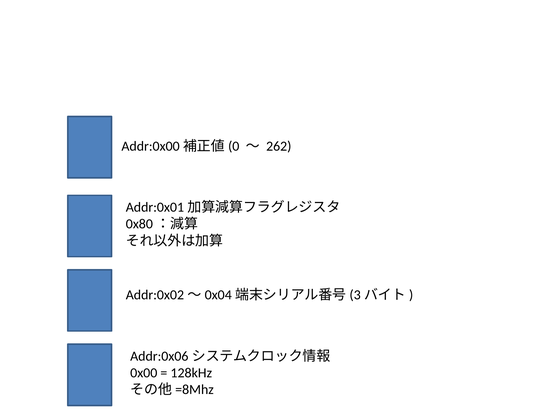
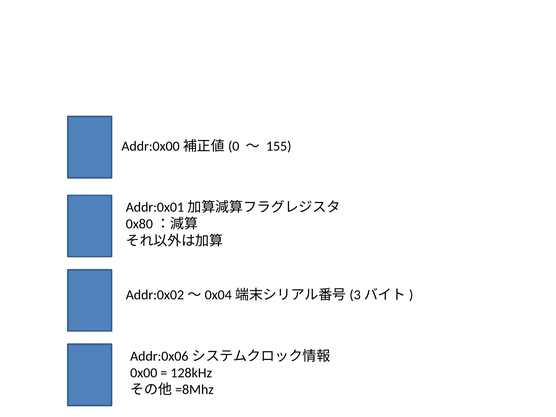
262: 262 -> 155
